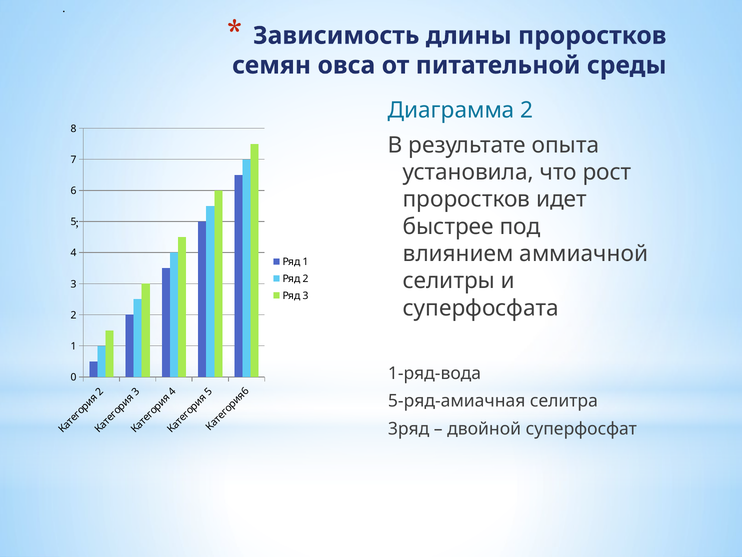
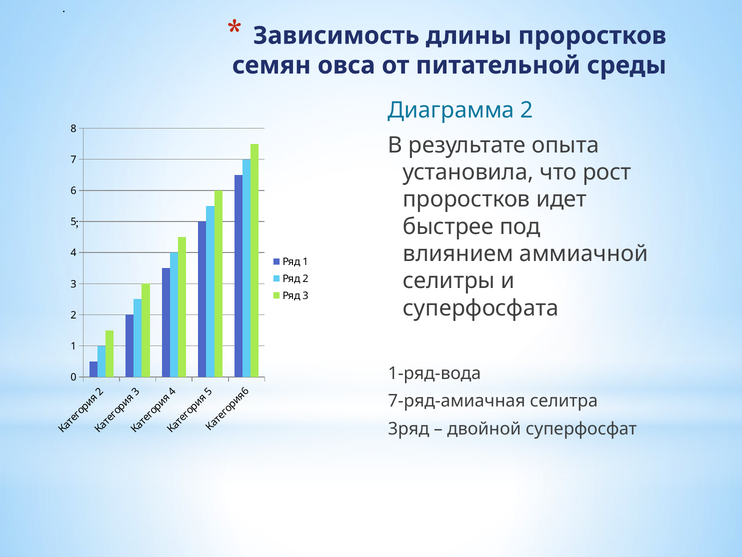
5-ряд-амиачная: 5-ряд-амиачная -> 7-ряд-амиачная
